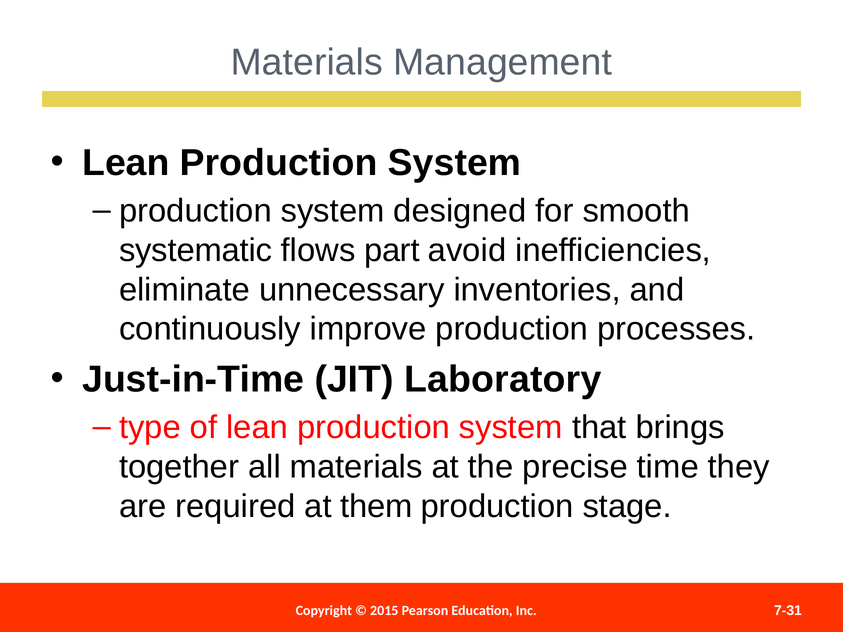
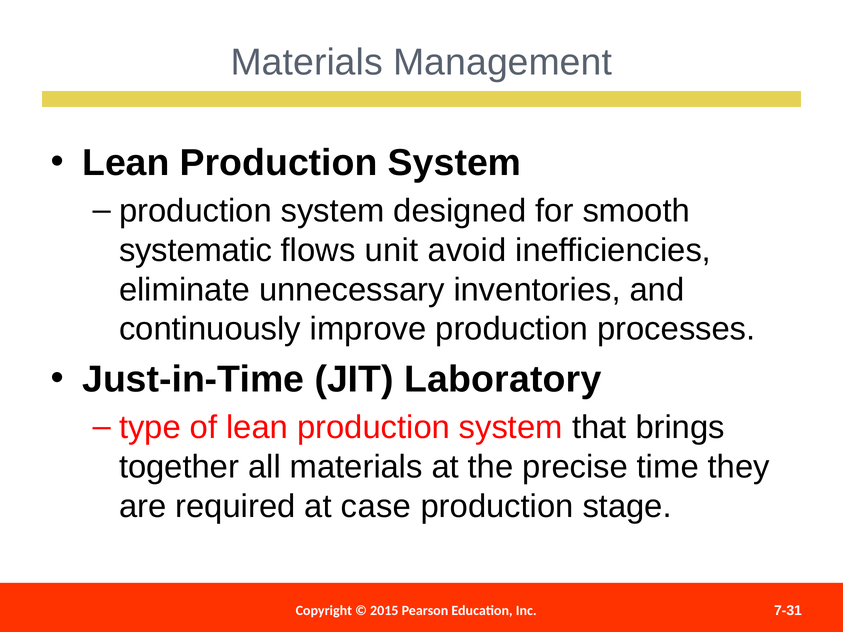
part: part -> unit
them: them -> case
